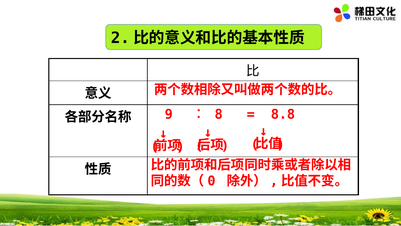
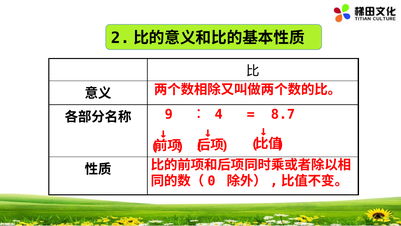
8: 8 -> 4
8.8: 8.8 -> 8.7
